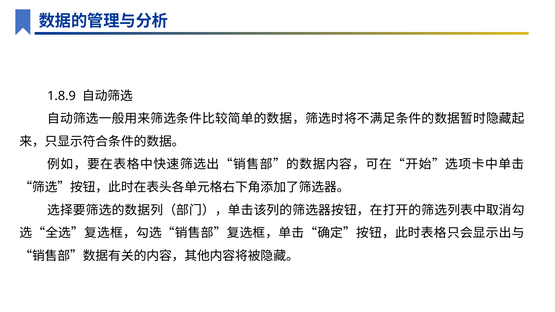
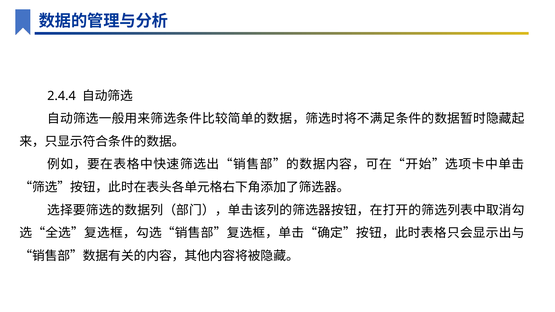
1.8.9: 1.8.9 -> 2.4.4
